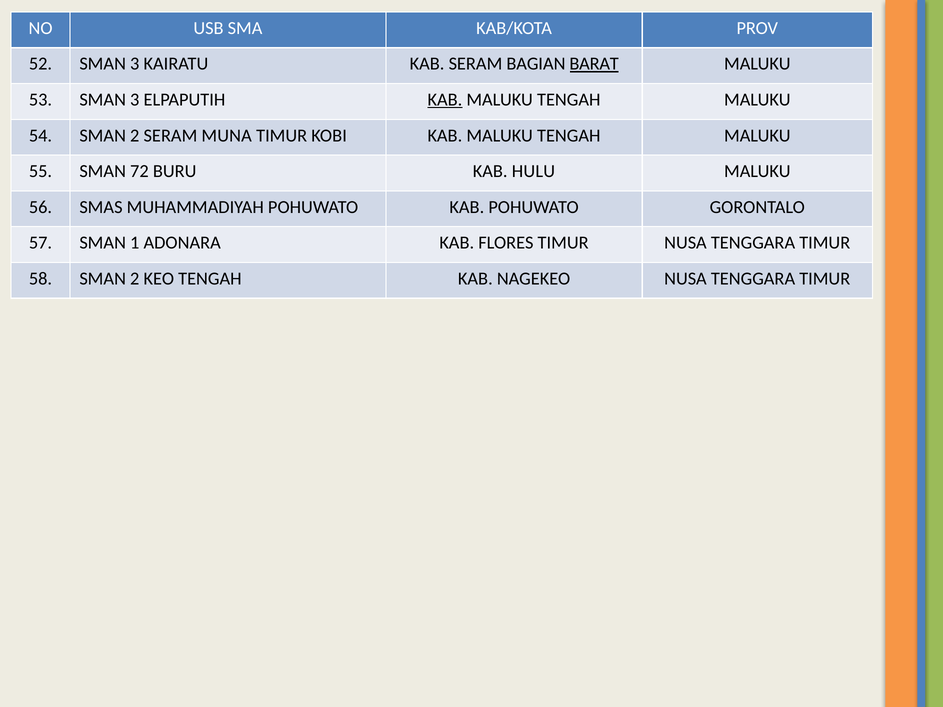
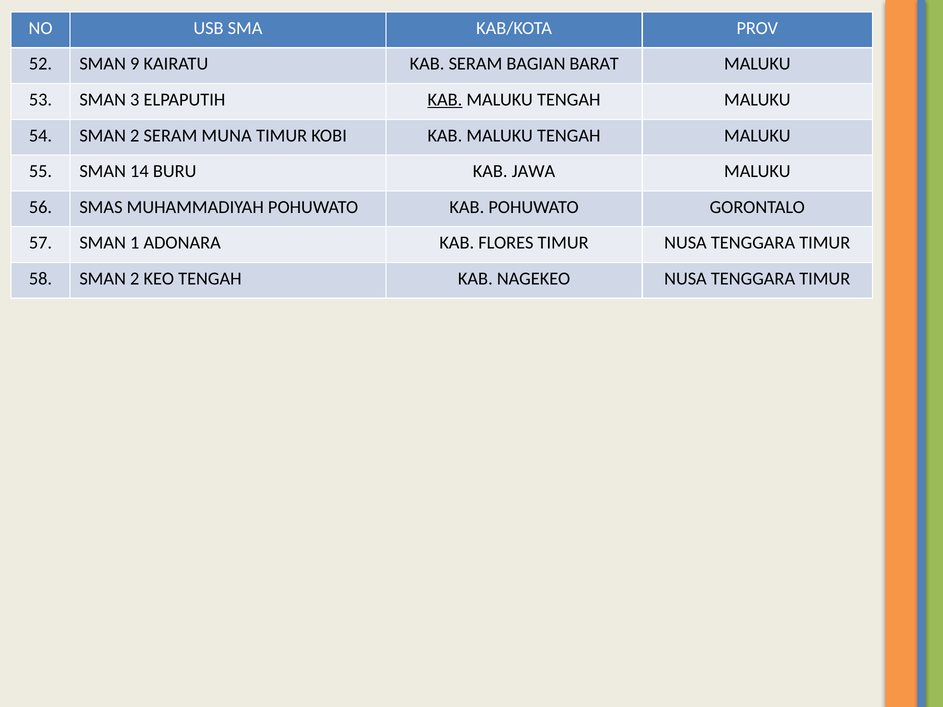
52 SMAN 3: 3 -> 9
BARAT underline: present -> none
72: 72 -> 14
HULU: HULU -> JAWA
